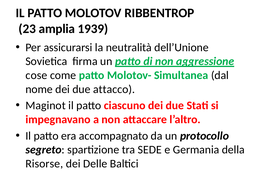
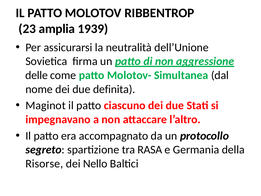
cose: cose -> delle
attacco: attacco -> definita
SEDE: SEDE -> RASA
Delle: Delle -> Nello
